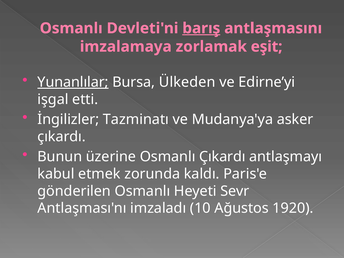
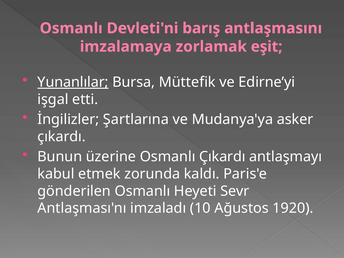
barış underline: present -> none
Ülkeden: Ülkeden -> Müttefik
Tazminatı: Tazminatı -> Şartlarına
